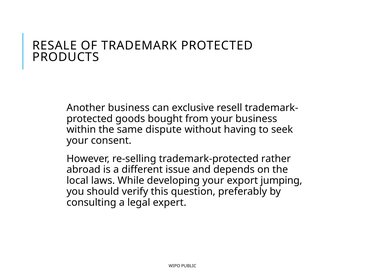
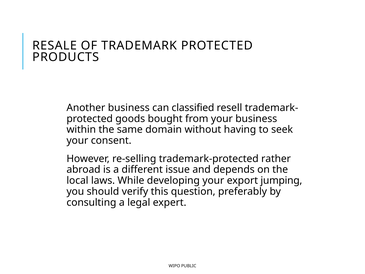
exclusive: exclusive -> classified
dispute: dispute -> domain
